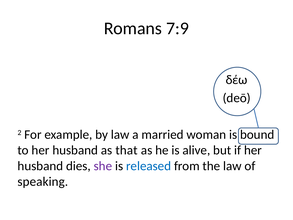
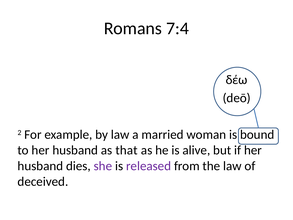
7:9: 7:9 -> 7:4
released colour: blue -> purple
speaking: speaking -> deceived
